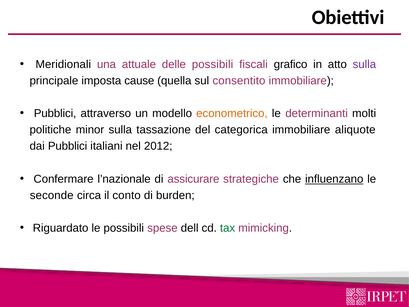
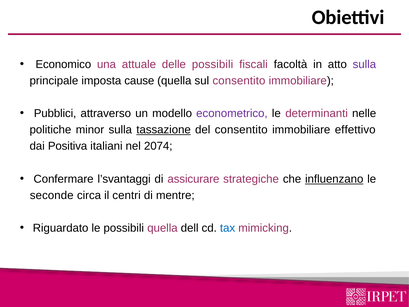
Meridionali: Meridionali -> Economico
grafico: grafico -> facoltà
econometrico colour: orange -> purple
molti: molti -> nelle
tassazione underline: none -> present
del categorica: categorica -> consentito
aliquote: aliquote -> effettivo
dai Pubblici: Pubblici -> Positiva
2012: 2012 -> 2074
l’nazionale: l’nazionale -> l’svantaggi
conto: conto -> centri
burden: burden -> mentre
possibili spese: spese -> quella
tax colour: green -> blue
